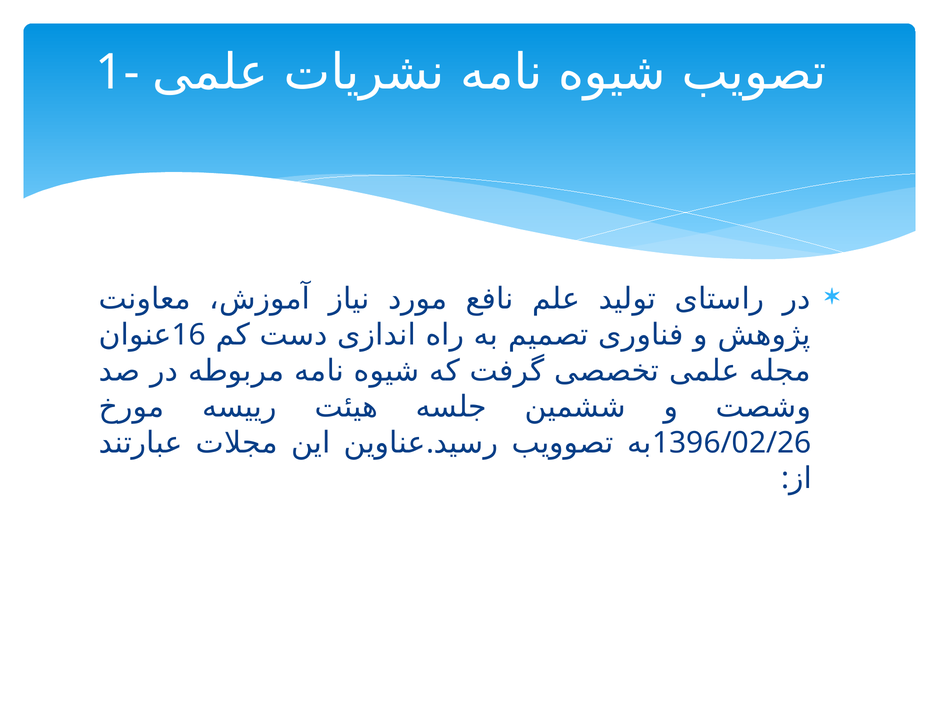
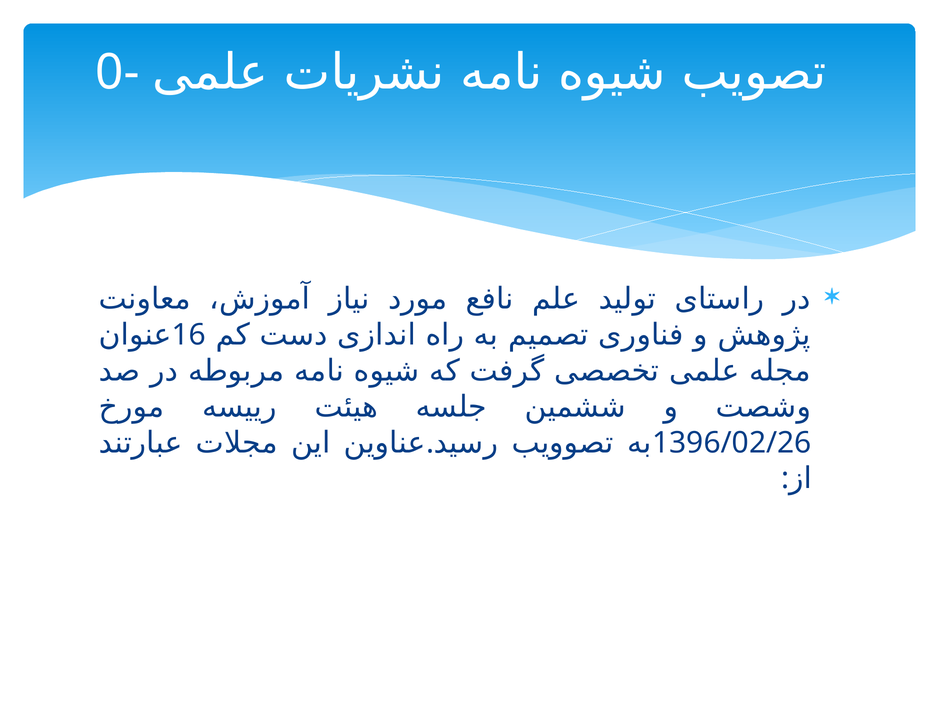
1-: 1- -> 0-
